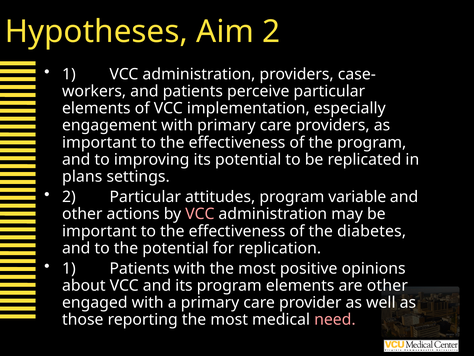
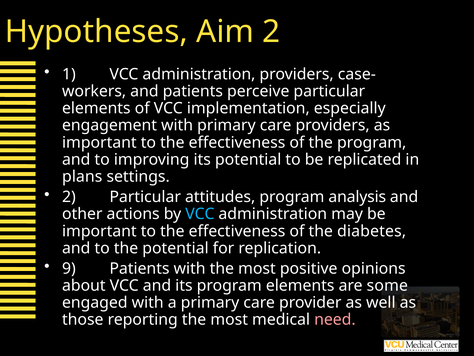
variable: variable -> analysis
VCC at (200, 214) colour: pink -> light blue
1 at (69, 268): 1 -> 9
are other: other -> some
